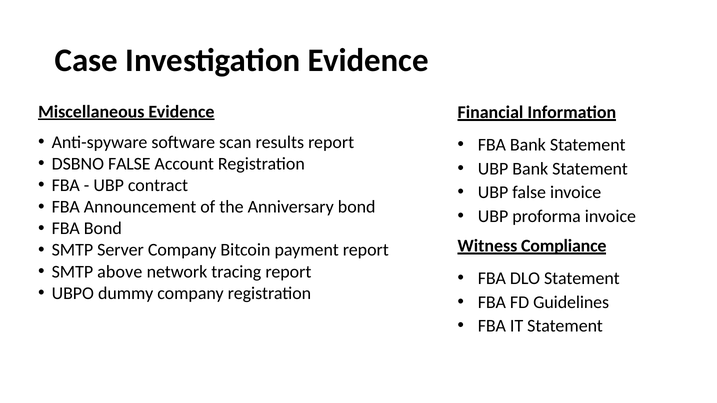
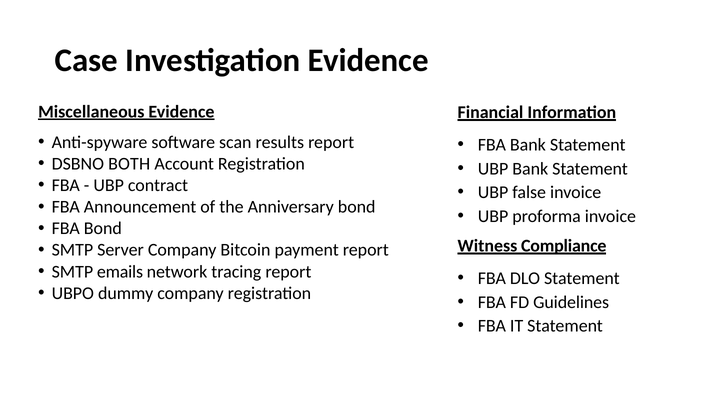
DSBNO FALSE: FALSE -> BOTH
above: above -> emails
